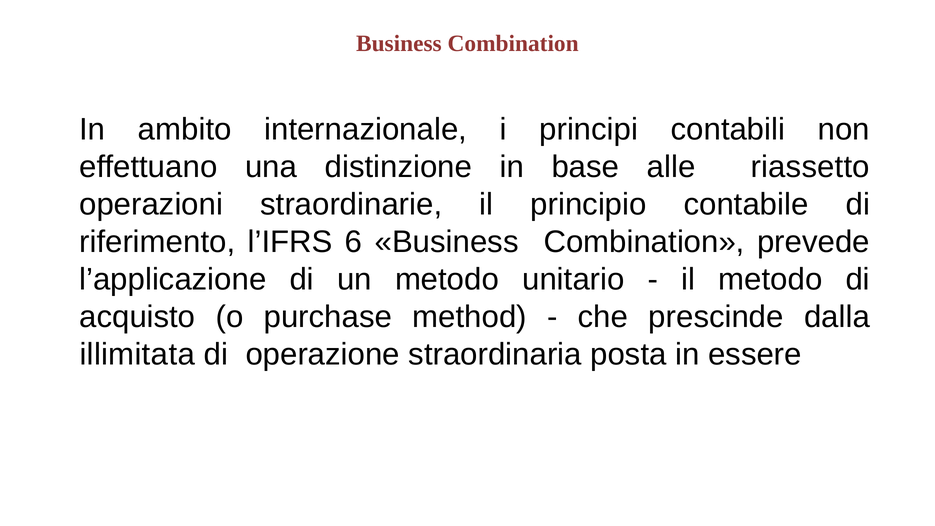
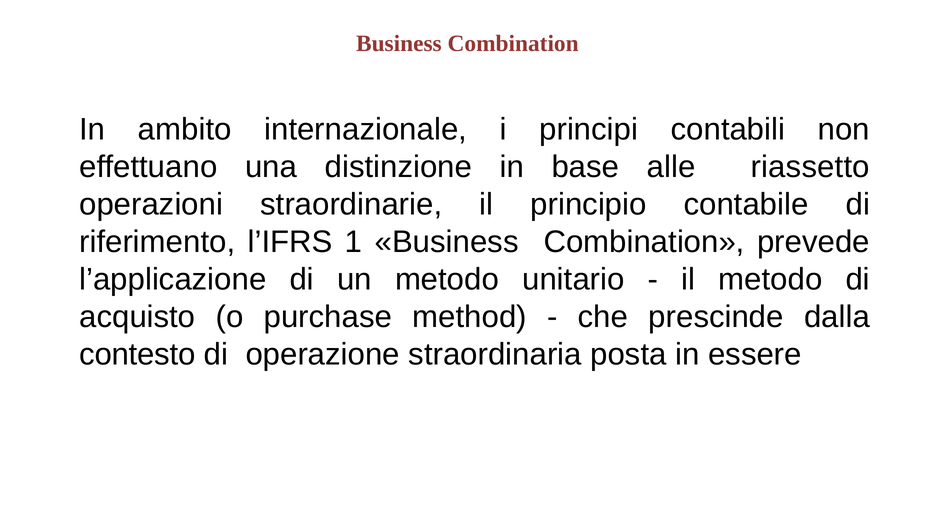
6: 6 -> 1
illimitata: illimitata -> contesto
